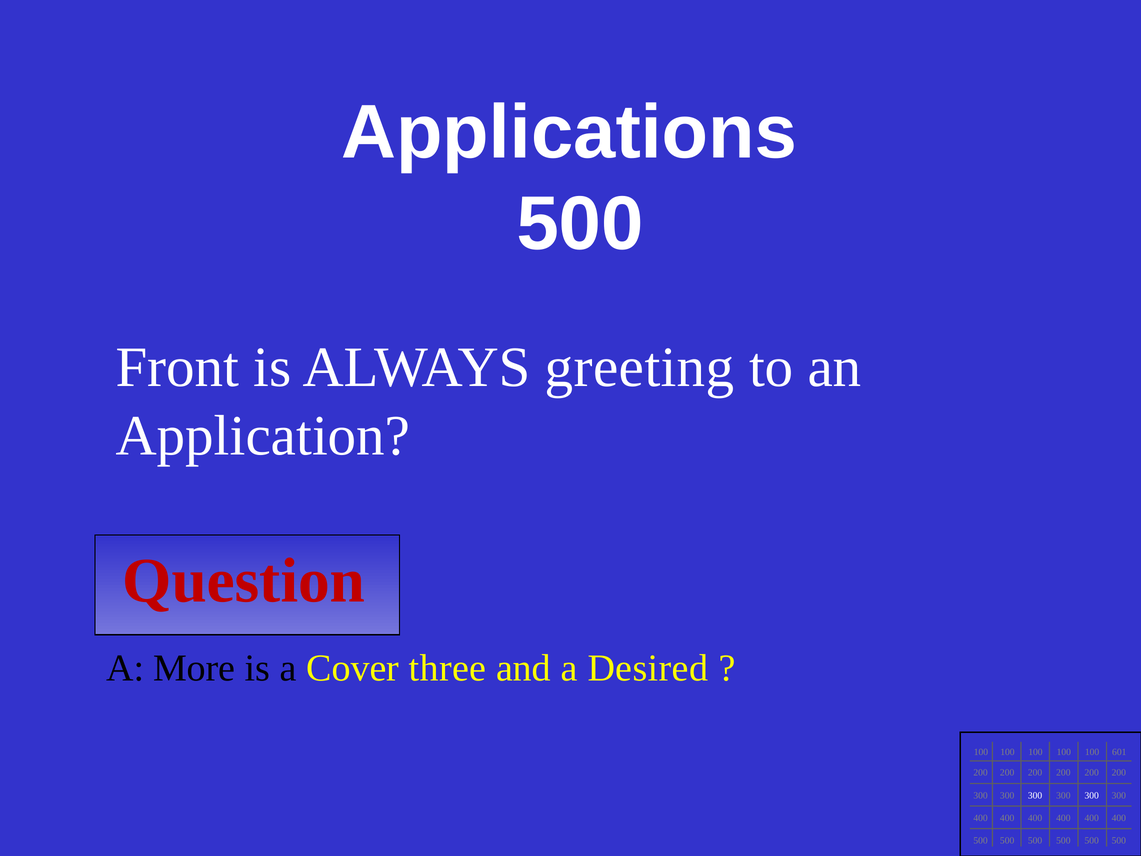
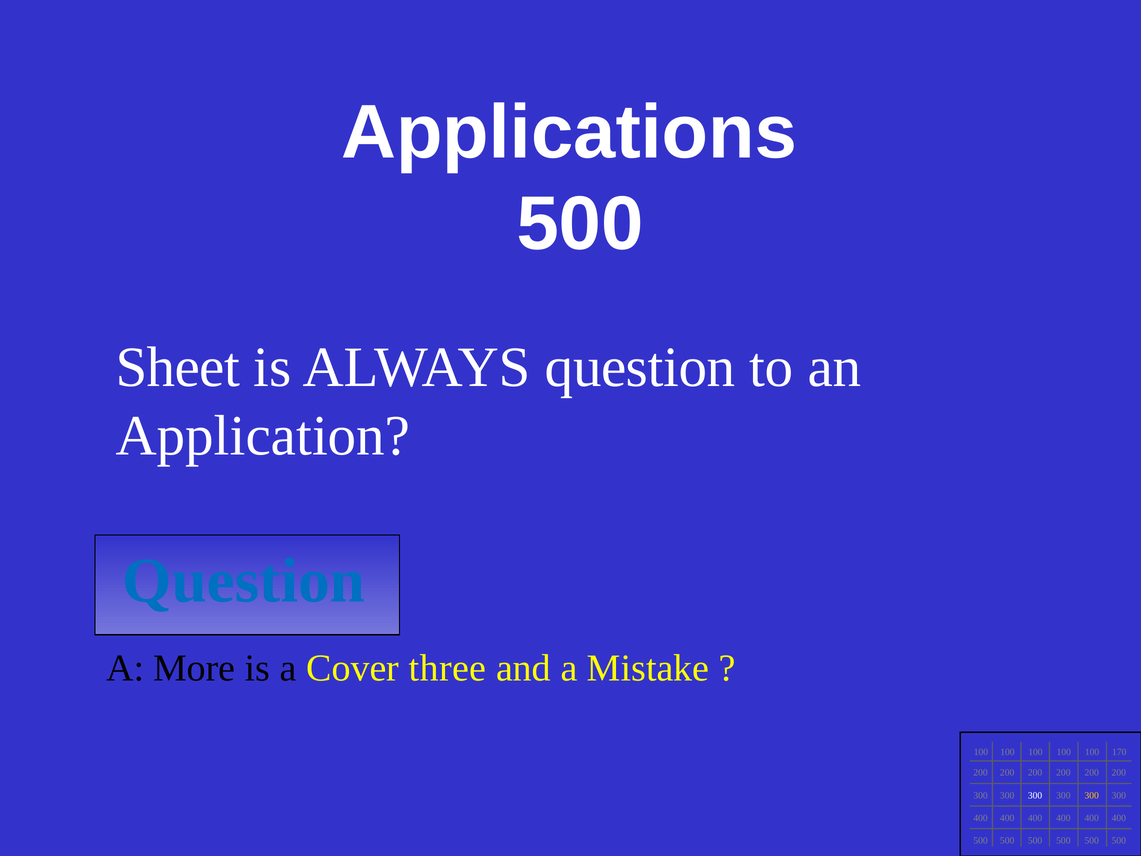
Front: Front -> Sheet
ALWAYS greeting: greeting -> question
Question at (244, 581) colour: red -> blue
Desired: Desired -> Mistake
601: 601 -> 170
300 at (1092, 795) colour: white -> yellow
